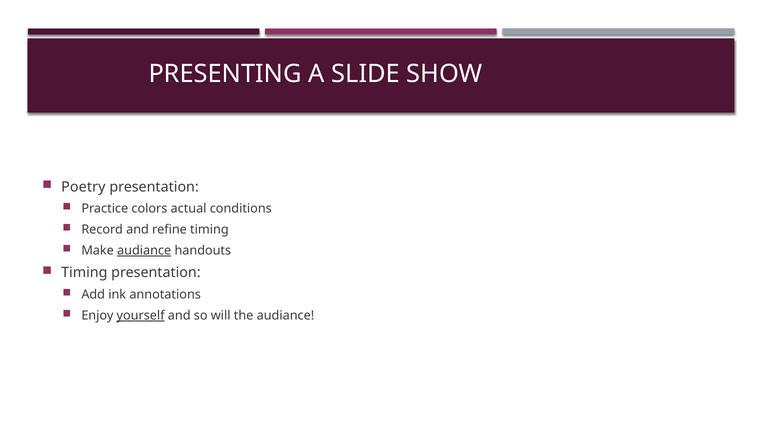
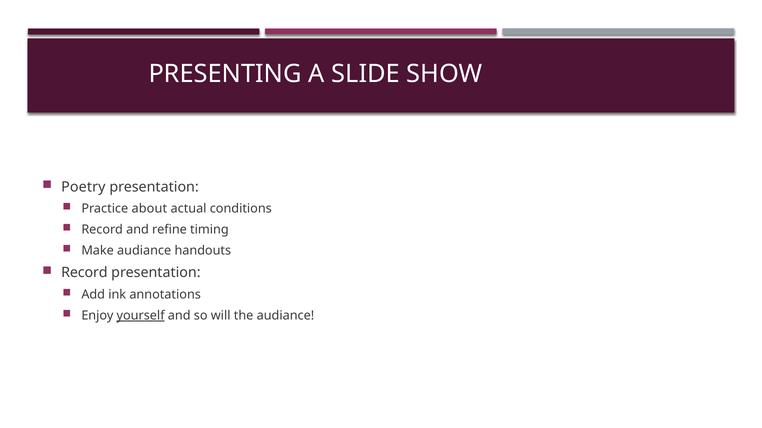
colors: colors -> about
audiance at (144, 251) underline: present -> none
Timing at (84, 273): Timing -> Record
